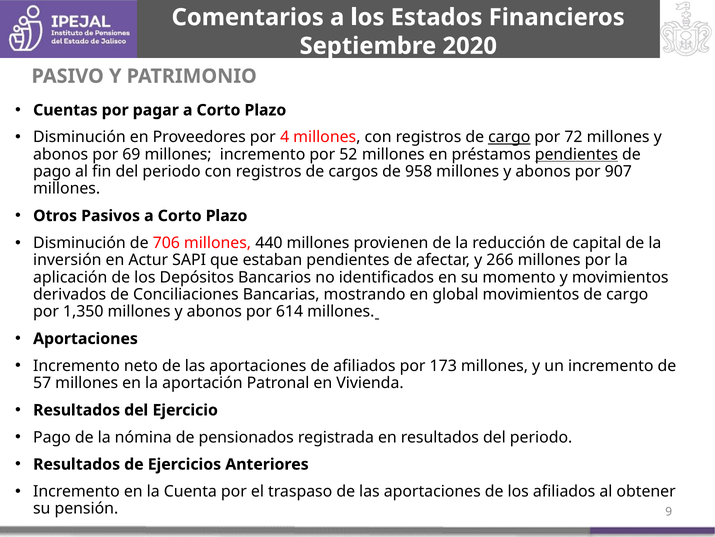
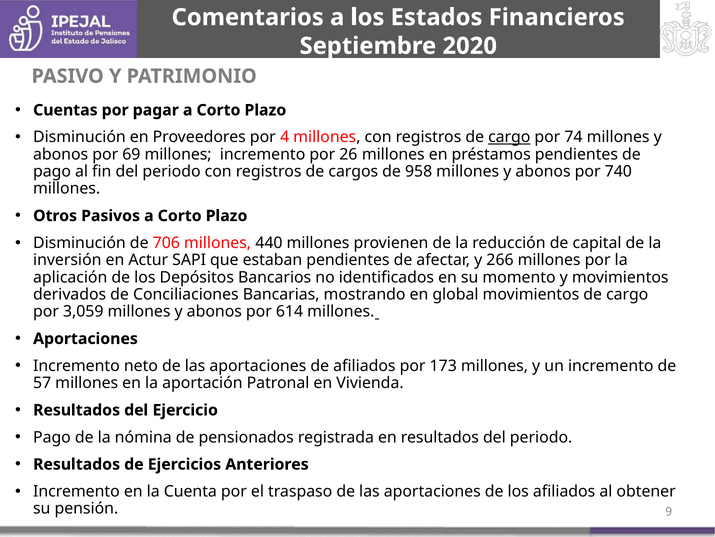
72: 72 -> 74
52: 52 -> 26
pendientes at (576, 154) underline: present -> none
907: 907 -> 740
1,350: 1,350 -> 3,059
